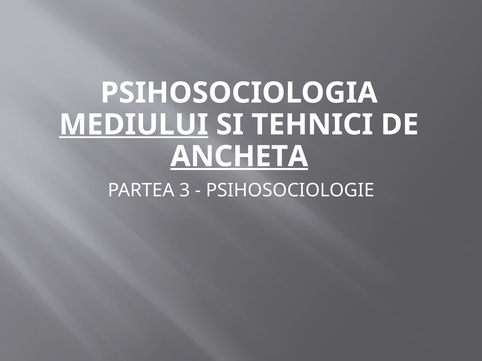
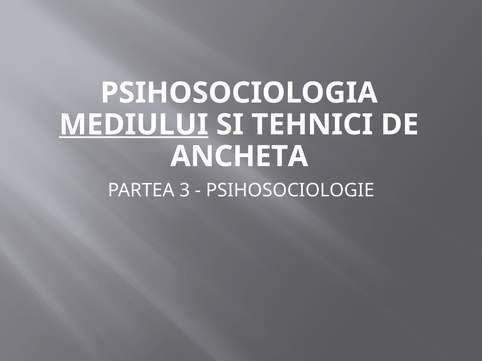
ANCHETA underline: present -> none
